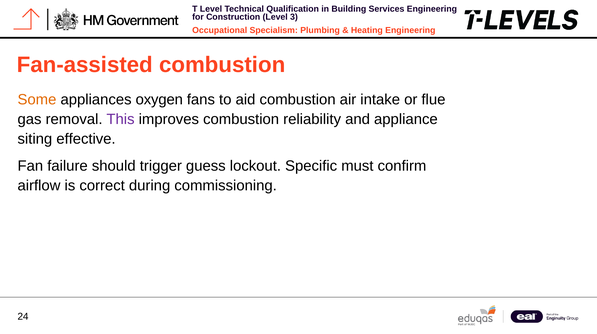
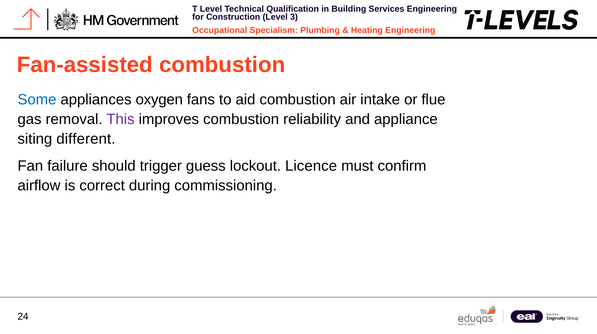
Some colour: orange -> blue
effective: effective -> different
Specific: Specific -> Licence
